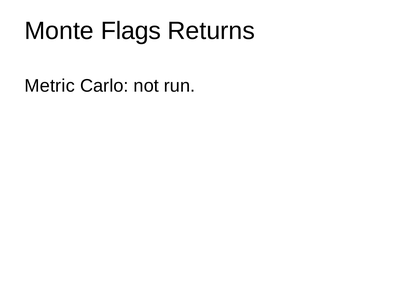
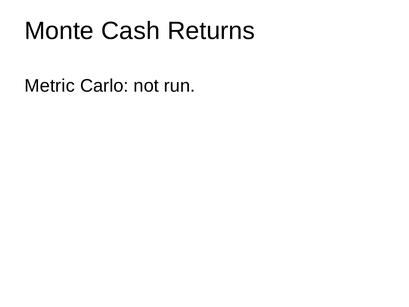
Flags: Flags -> Cash
